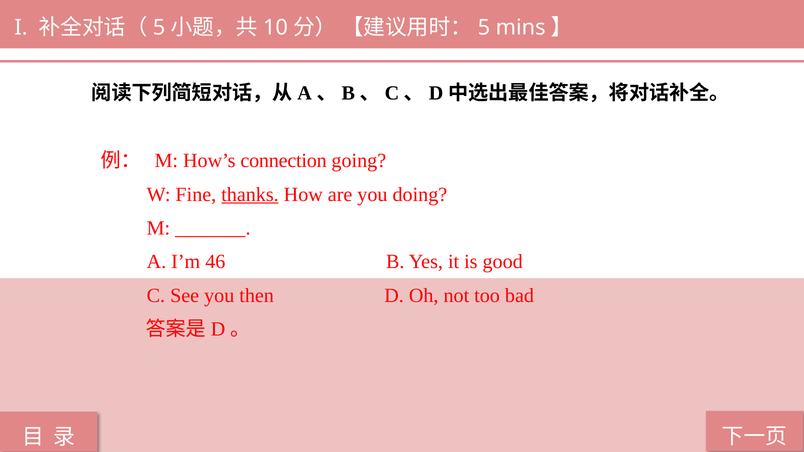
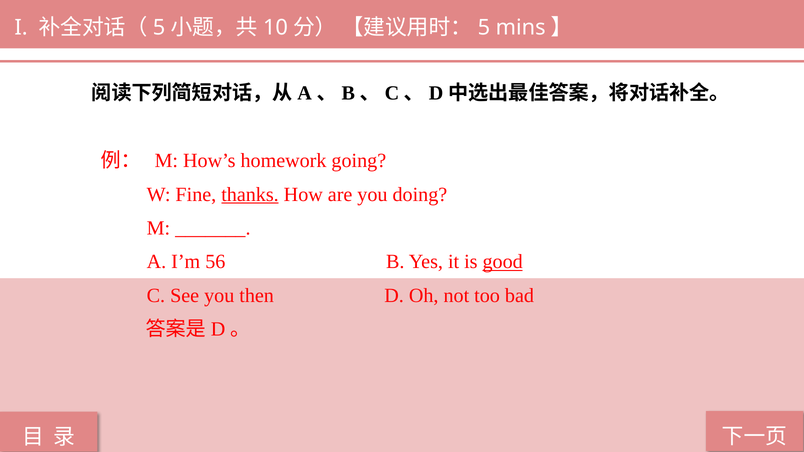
connection: connection -> homework
46: 46 -> 56
good underline: none -> present
